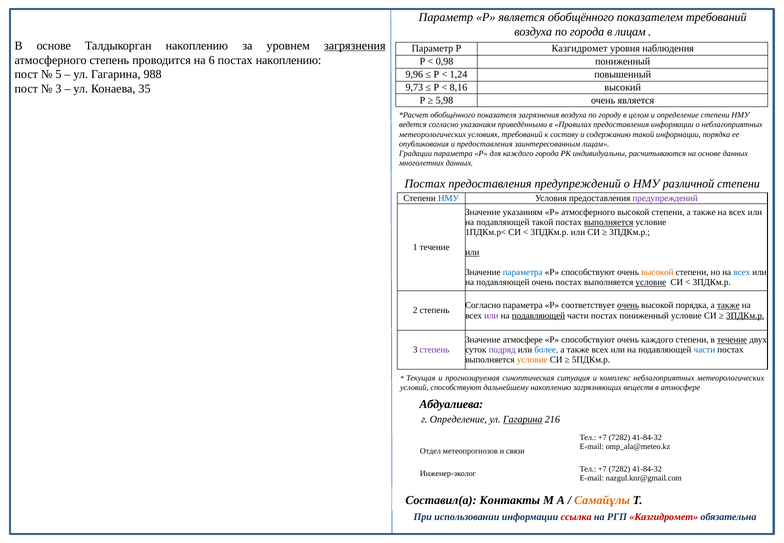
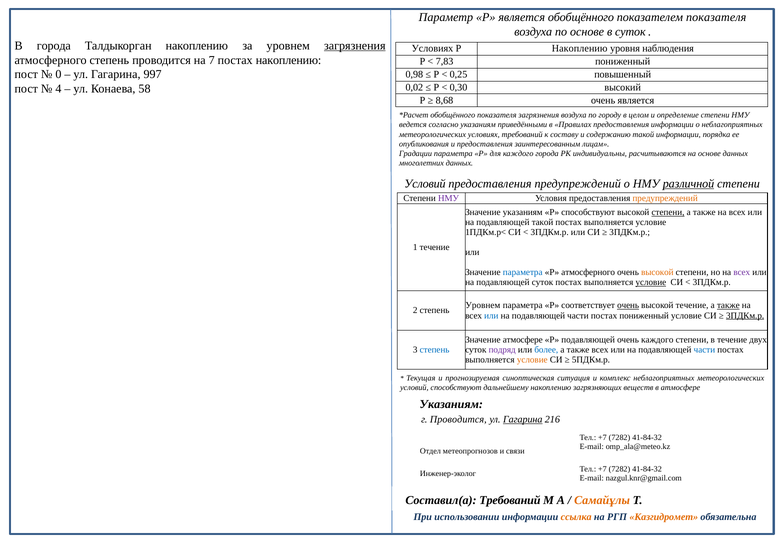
показателем требований: требований -> показателя
по города: города -> основе
в лицам: лицам -> суток
В основе: основе -> города
Параметр at (432, 49): Параметр -> Условиях
Р Казгидромет: Казгидромет -> Накоплению
6: 6 -> 7
0,98: 0,98 -> 7,83
5: 5 -> 0
988: 988 -> 997
9,96: 9,96 -> 0,98
1,24: 1,24 -> 0,25
9,73: 9,73 -> 0,02
8,16: 8,16 -> 0,30
3 at (58, 89): 3 -> 4
35: 35 -> 58
5,98: 5,98 -> 8,68
Постах at (425, 184): Постах -> Условий
различной underline: none -> present
НМУ at (449, 198) colour: blue -> purple
предупреждений at (665, 198) colour: purple -> orange
Р атмосферного: атмосферного -> способствуют
степени at (668, 212) underline: none -> present
выполняется at (609, 222) underline: present -> none
или at (472, 252) underline: present -> none
способствуют at (588, 272): способствуют -> атмосферного
всех at (742, 272) colour: blue -> purple
подавляющей очень: очень -> суток
Согласно at (483, 305): Согласно -> Уровнем
высокой порядка: порядка -> течение
или at (491, 315) colour: purple -> blue
подавляющей at (538, 315) underline: present -> none
способствуют at (588, 340): способствуют -> подавляющей
течение at (732, 340) underline: present -> none
степень at (435, 350) colour: purple -> blue
Абдуалиева at (451, 404): Абдуалиева -> Указаниям
г Определение: Определение -> Проводится
Составил(а Контакты: Контакты -> Требований
ссылка colour: red -> orange
Казгидромет at (664, 517) colour: red -> orange
